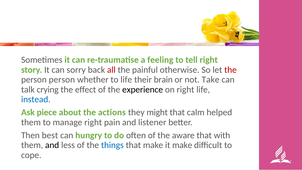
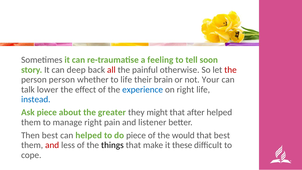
tell right: right -> soon
sorry: sorry -> deep
Take: Take -> Your
crying: crying -> lower
experience colour: black -> blue
actions: actions -> greater
calm: calm -> after
can hungry: hungry -> helped
do often: often -> piece
aware: aware -> would
that with: with -> best
and at (52, 145) colour: black -> red
things colour: blue -> black
it make: make -> these
